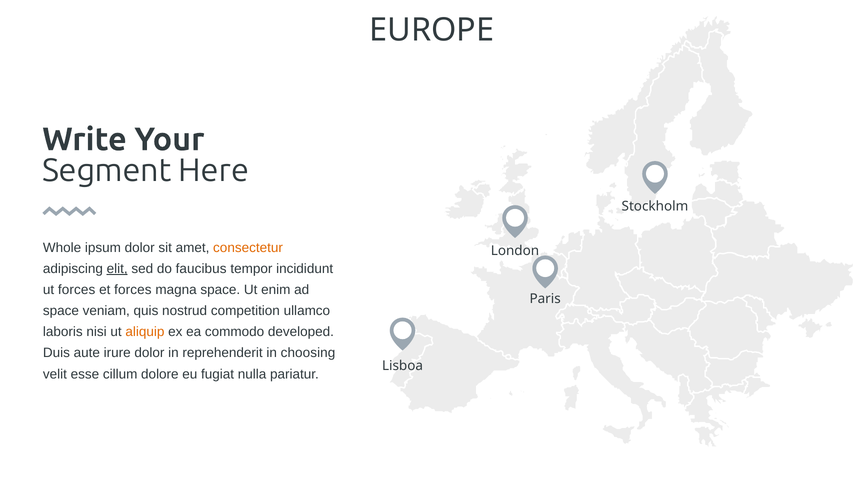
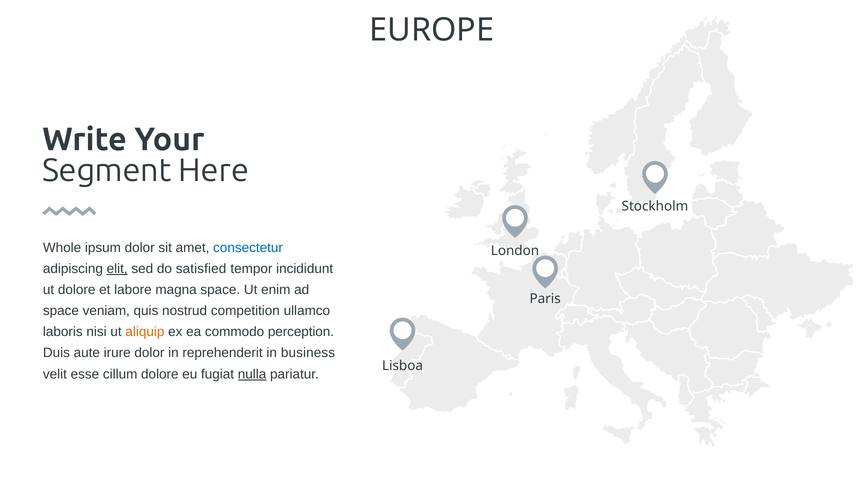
consectetur colour: orange -> blue
faucibus: faucibus -> satisfied
ut forces: forces -> dolore
et forces: forces -> labore
developed: developed -> perception
choosing: choosing -> business
nulla underline: none -> present
